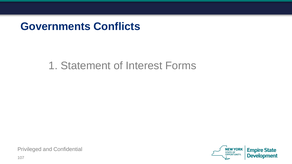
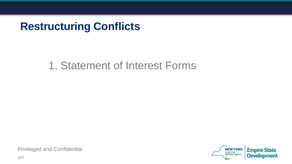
Governments: Governments -> Restructuring
